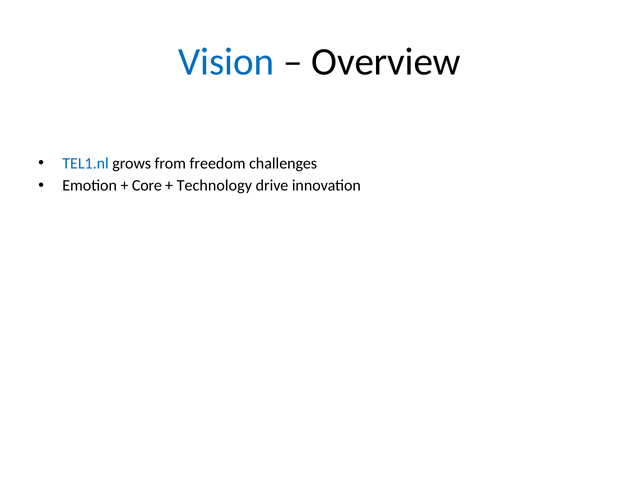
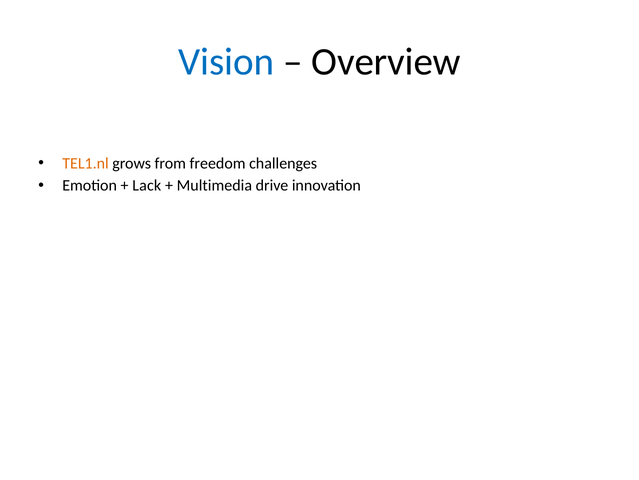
TEL1.nl colour: blue -> orange
Core: Core -> Lack
Technology: Technology -> Multimedia
